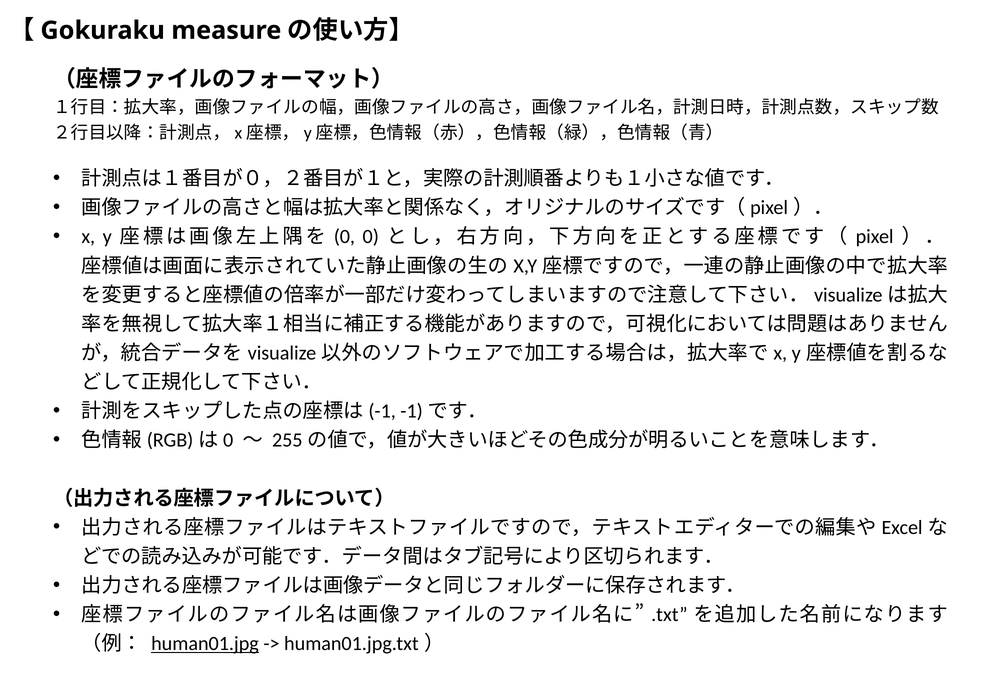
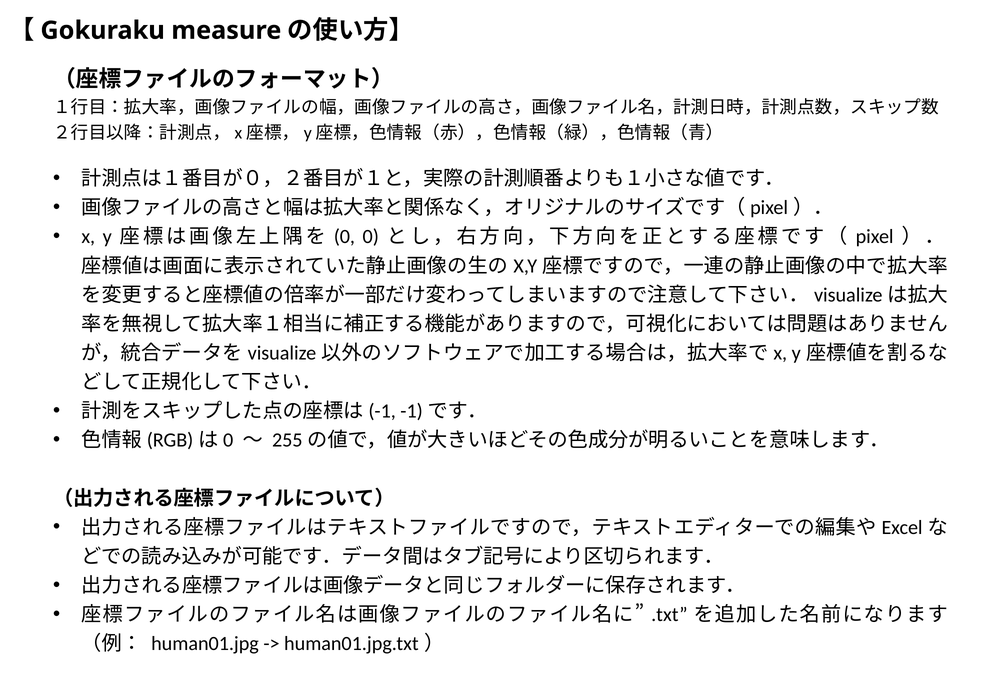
human01.jpg underline: present -> none
